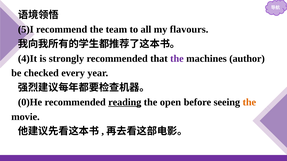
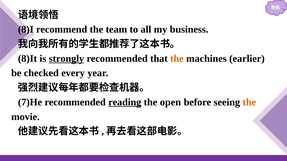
5)I: 5)I -> 8)I
flavours: flavours -> business
4)It: 4)It -> 8)It
strongly underline: none -> present
the at (177, 59) colour: purple -> orange
author: author -> earlier
0)He: 0)He -> 7)He
